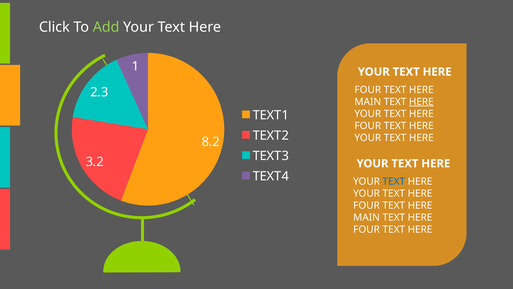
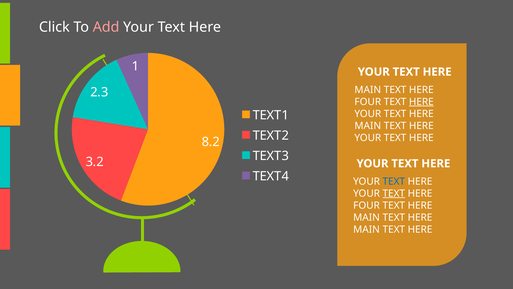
Add colour: light green -> pink
FOUR at (368, 90): FOUR -> MAIN
MAIN at (368, 102): MAIN -> FOUR
FOUR at (368, 126): FOUR -> MAIN
TEXT at (394, 193) underline: none -> present
FOUR at (367, 229): FOUR -> MAIN
